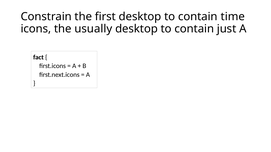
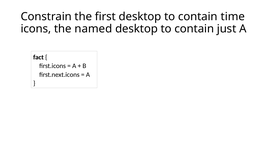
usually: usually -> named
